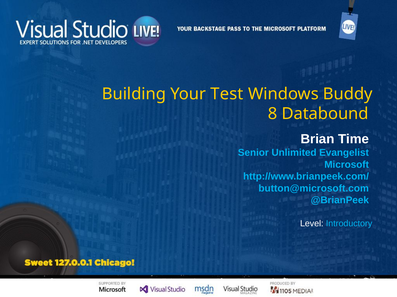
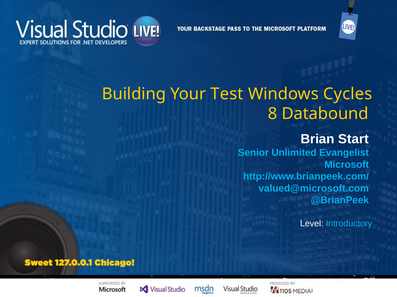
Buddy: Buddy -> Cycles
Time: Time -> Start
button@microsoft.com: button@microsoft.com -> valued@microsoft.com
